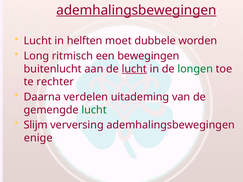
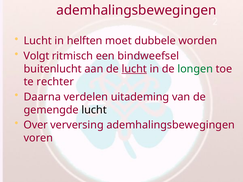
ademhalingsbewegingen at (136, 10) underline: present -> none
Long: Long -> Volgt
bewegingen: bewegingen -> bindweefsel
lucht at (94, 110) colour: green -> black
Slijm: Slijm -> Over
enige: enige -> voren
